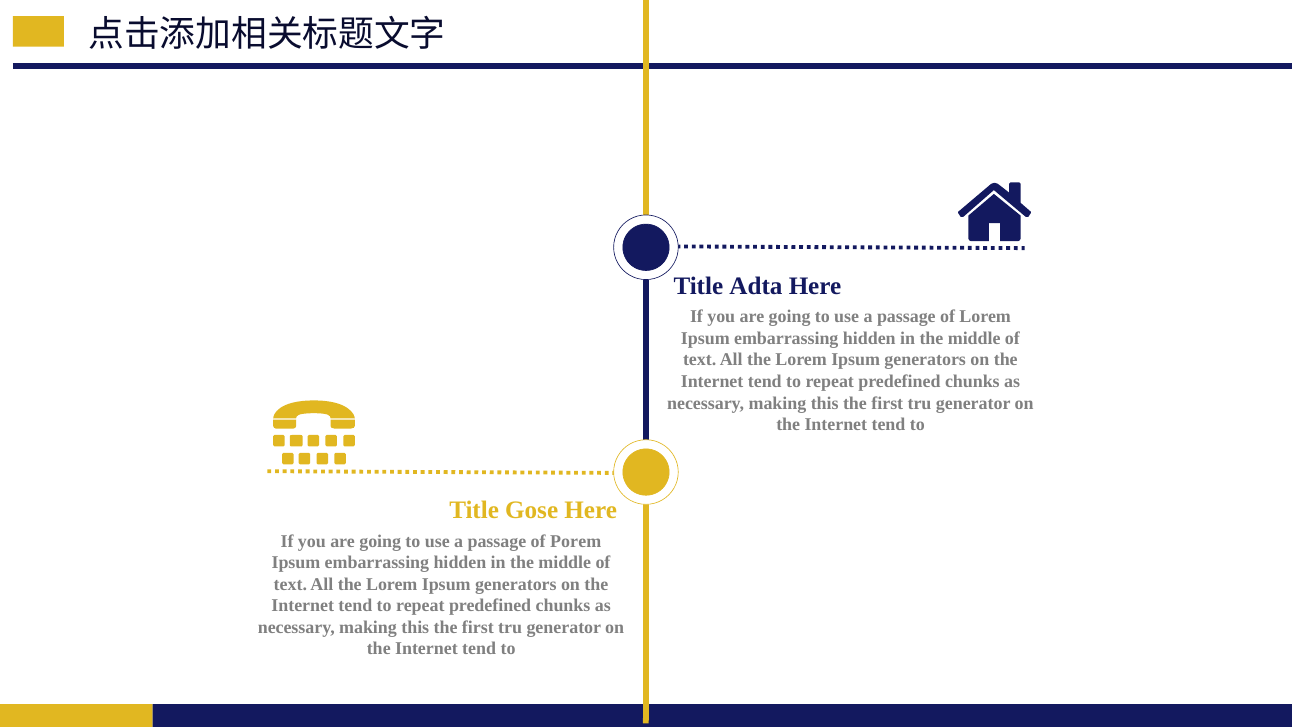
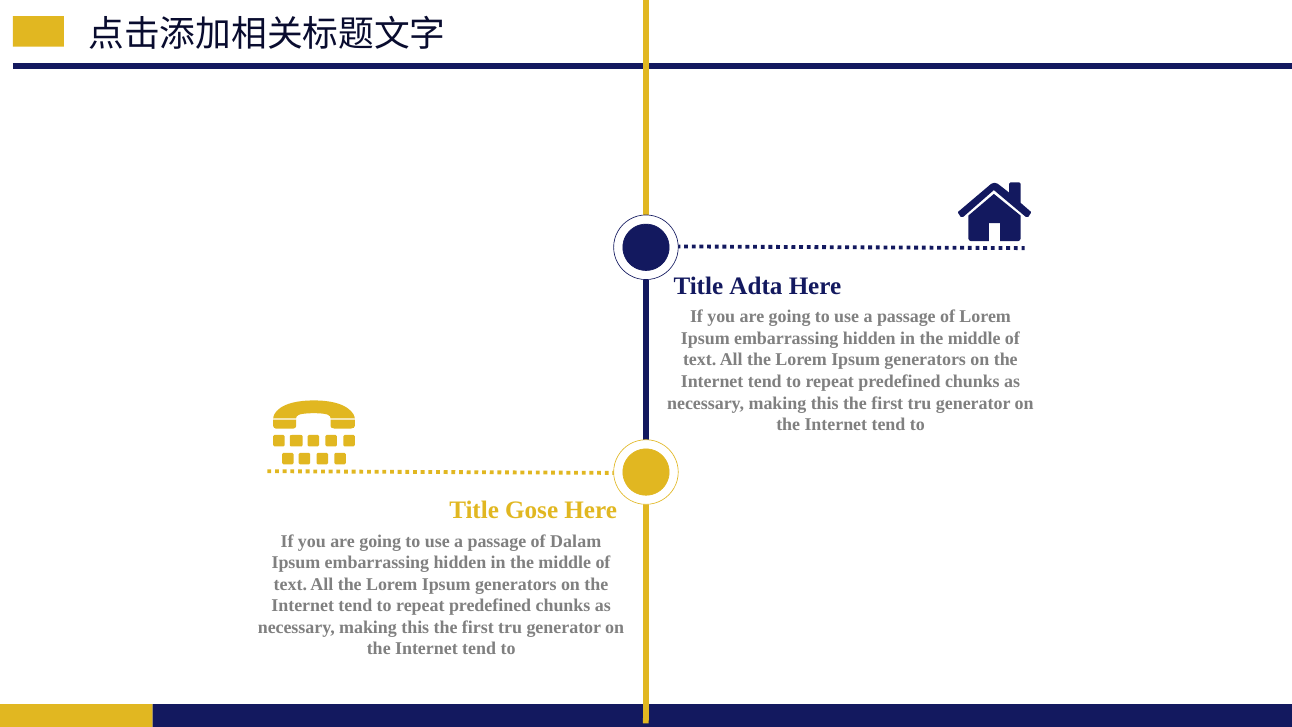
Porem: Porem -> Dalam
